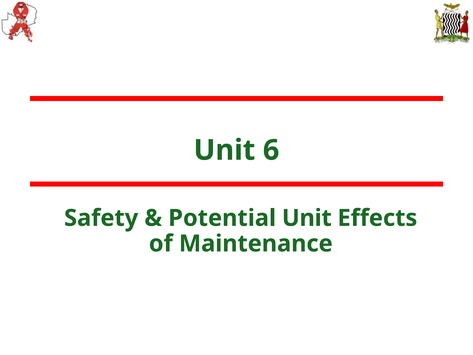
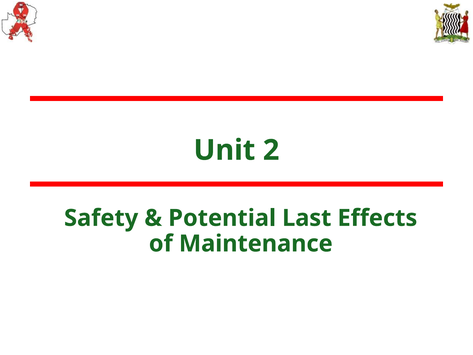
6: 6 -> 2
Potential Unit: Unit -> Last
